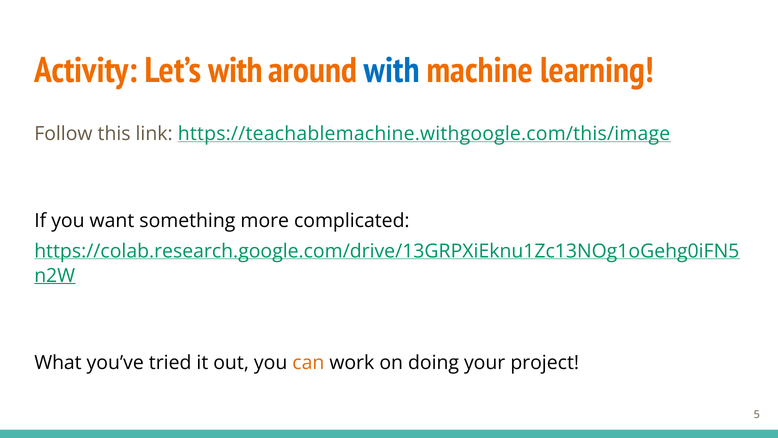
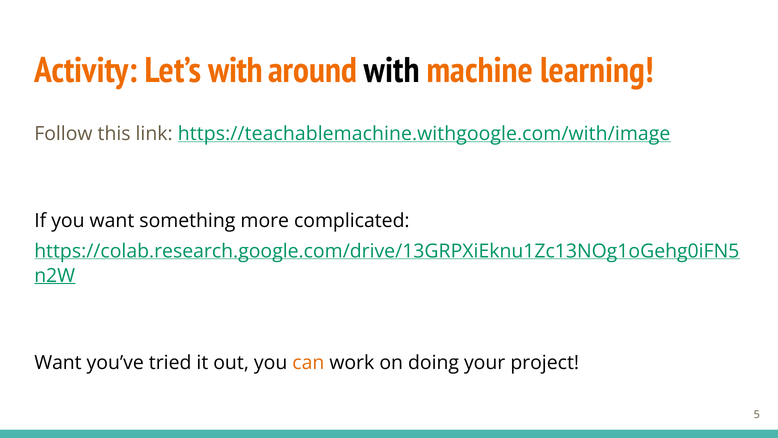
with at (392, 70) colour: blue -> black
https://teachablemachine.withgoogle.com/this/image: https://teachablemachine.withgoogle.com/this/image -> https://teachablemachine.withgoogle.com/with/image
What at (58, 362): What -> Want
